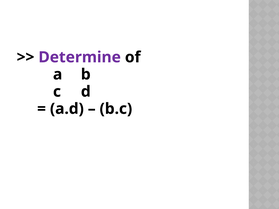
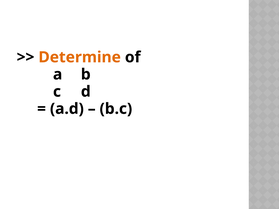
Determine colour: purple -> orange
